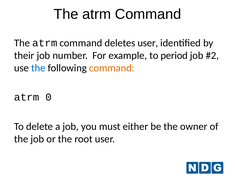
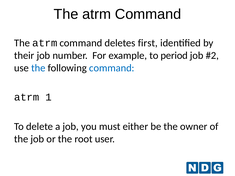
deletes user: user -> first
command at (112, 68) colour: orange -> blue
0: 0 -> 1
